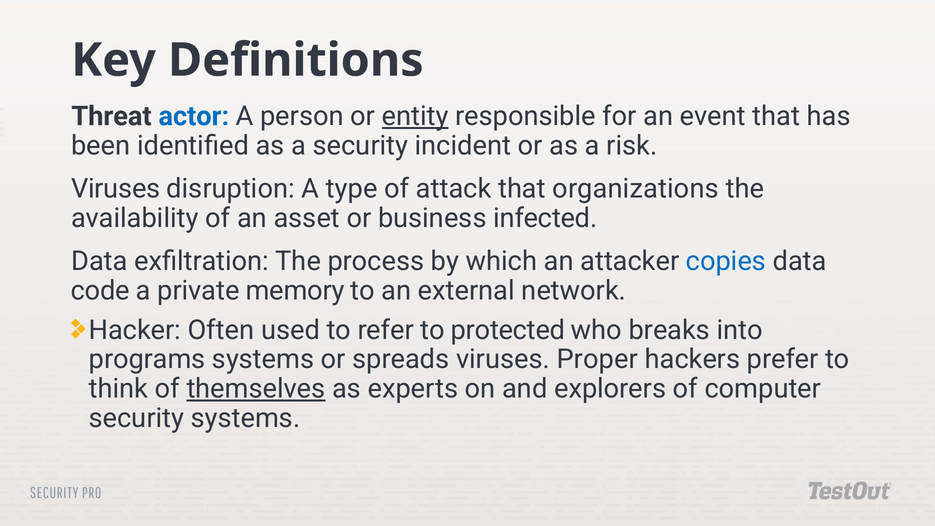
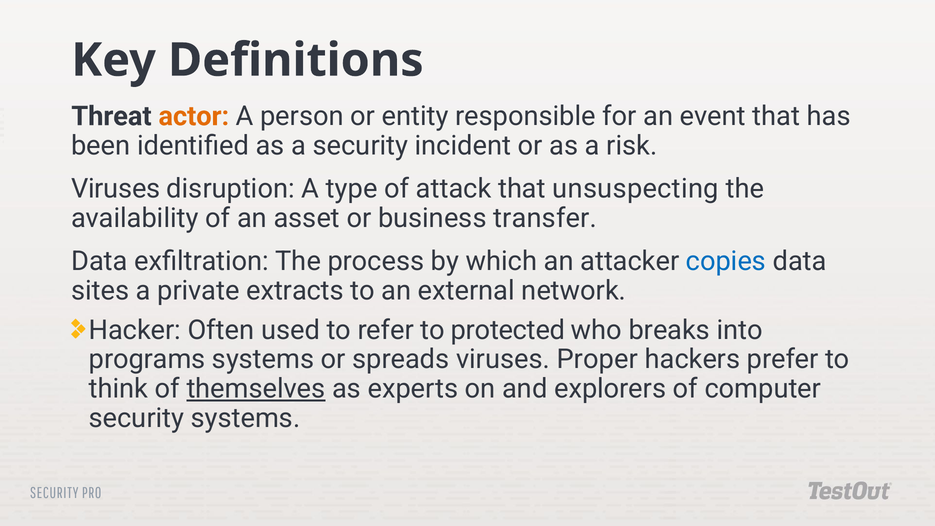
actor colour: blue -> orange
entity underline: present -> none
organizations: organizations -> unsuspecting
infected: infected -> transfer
code: code -> sites
memory: memory -> extracts
